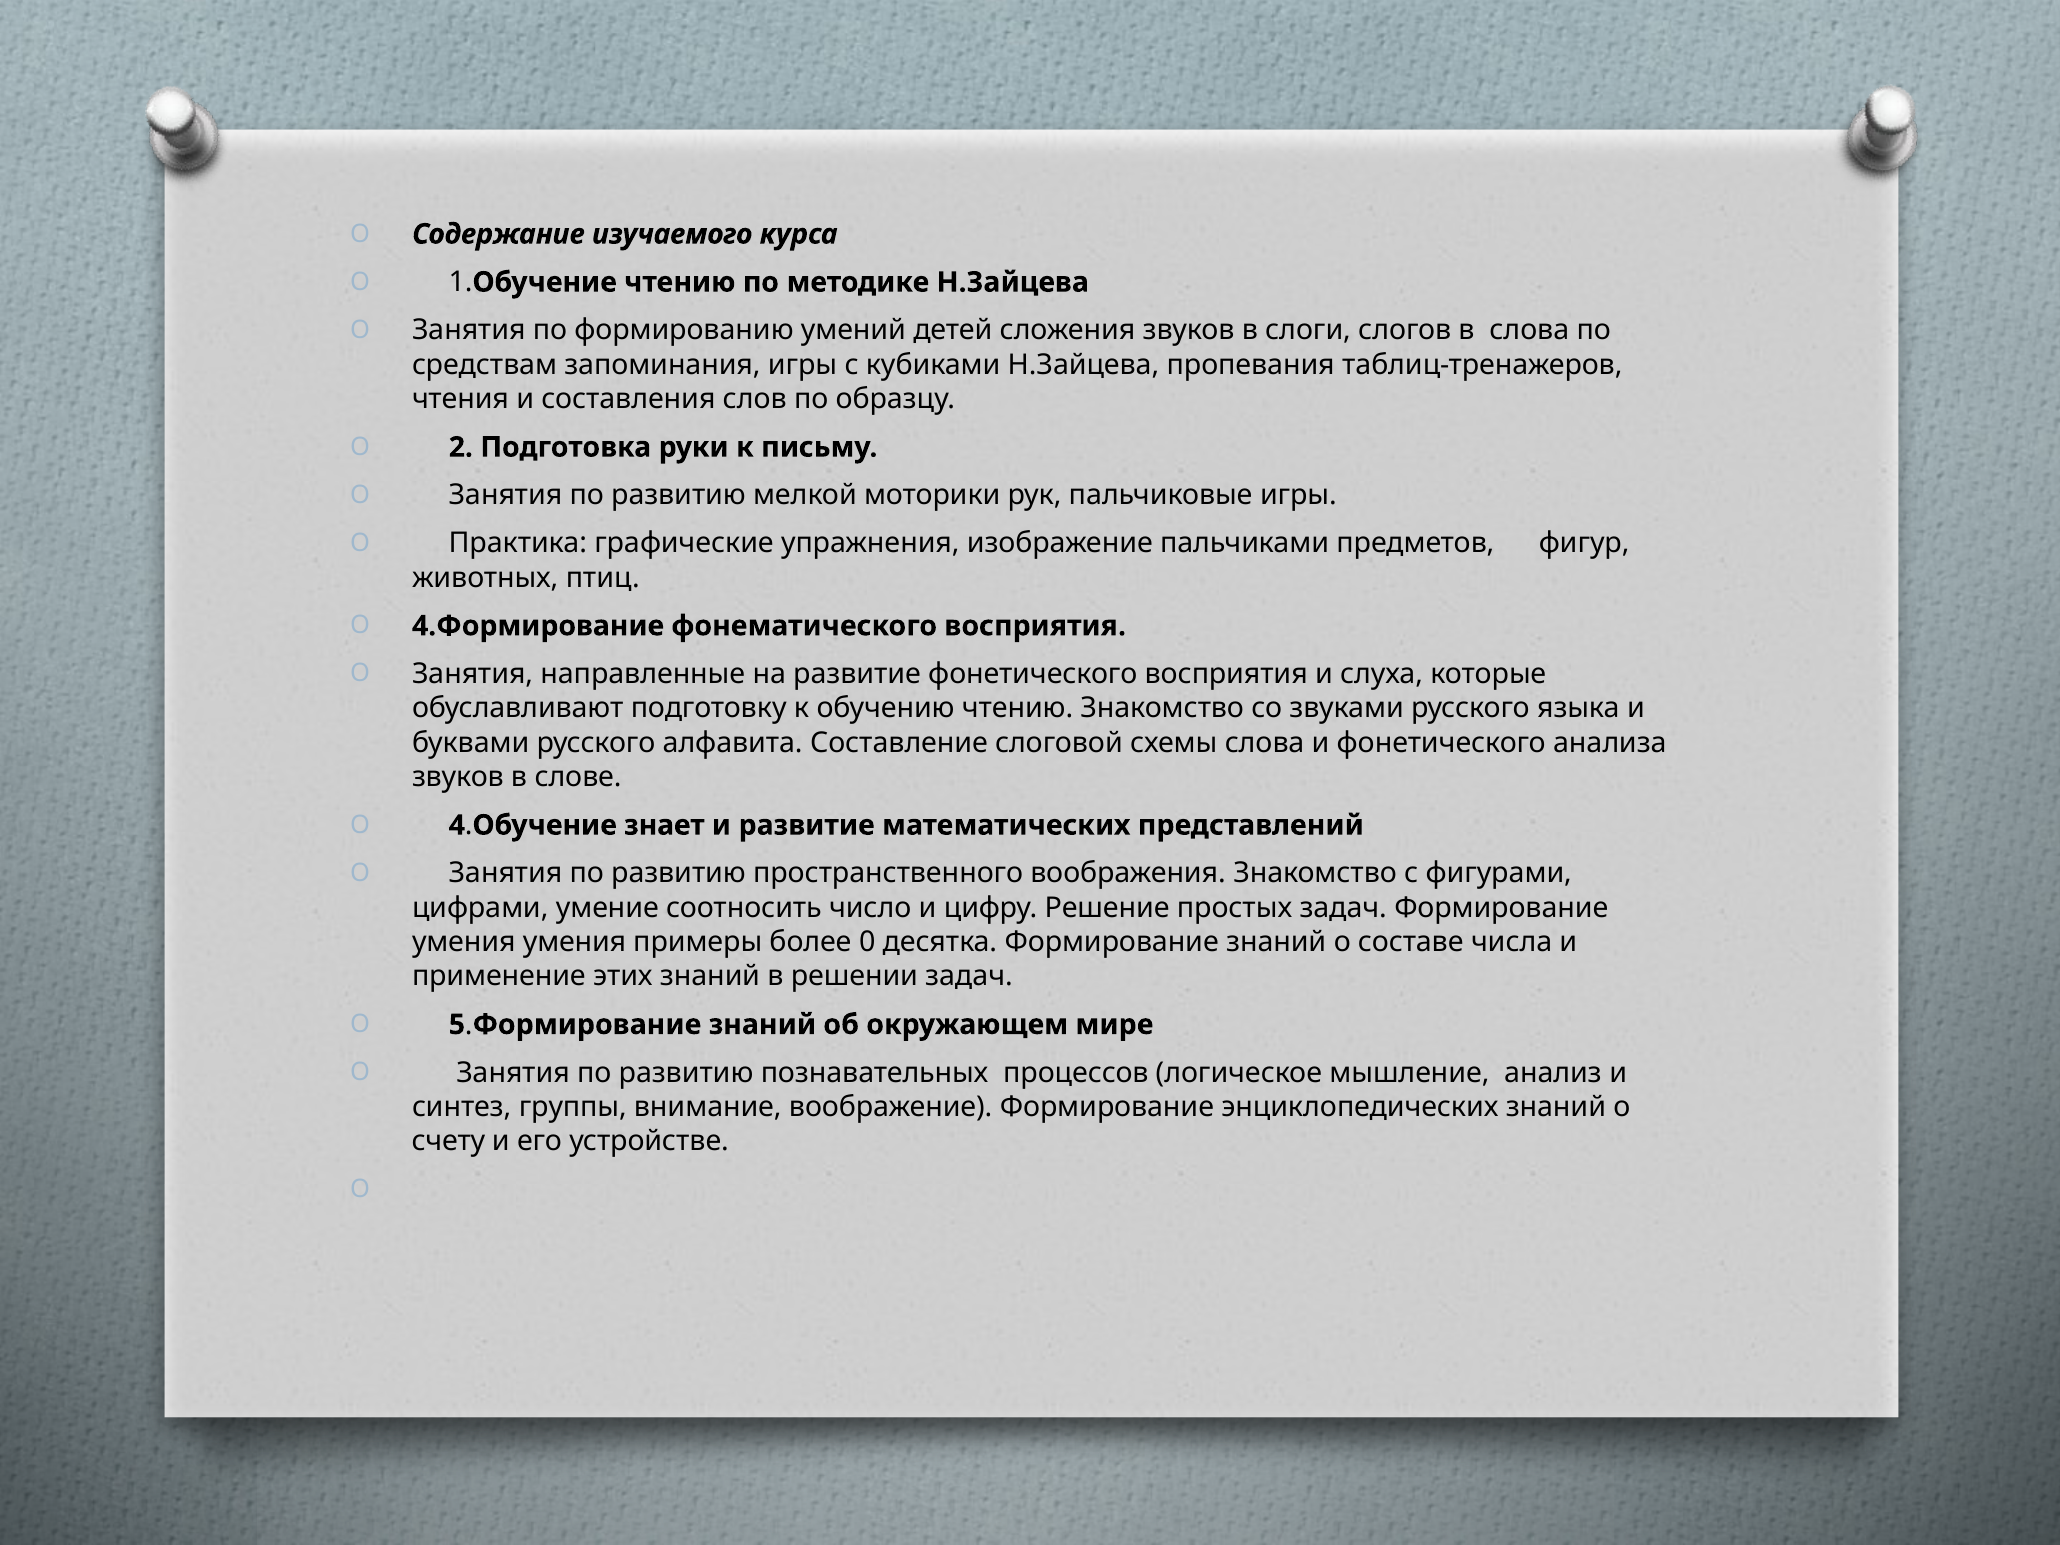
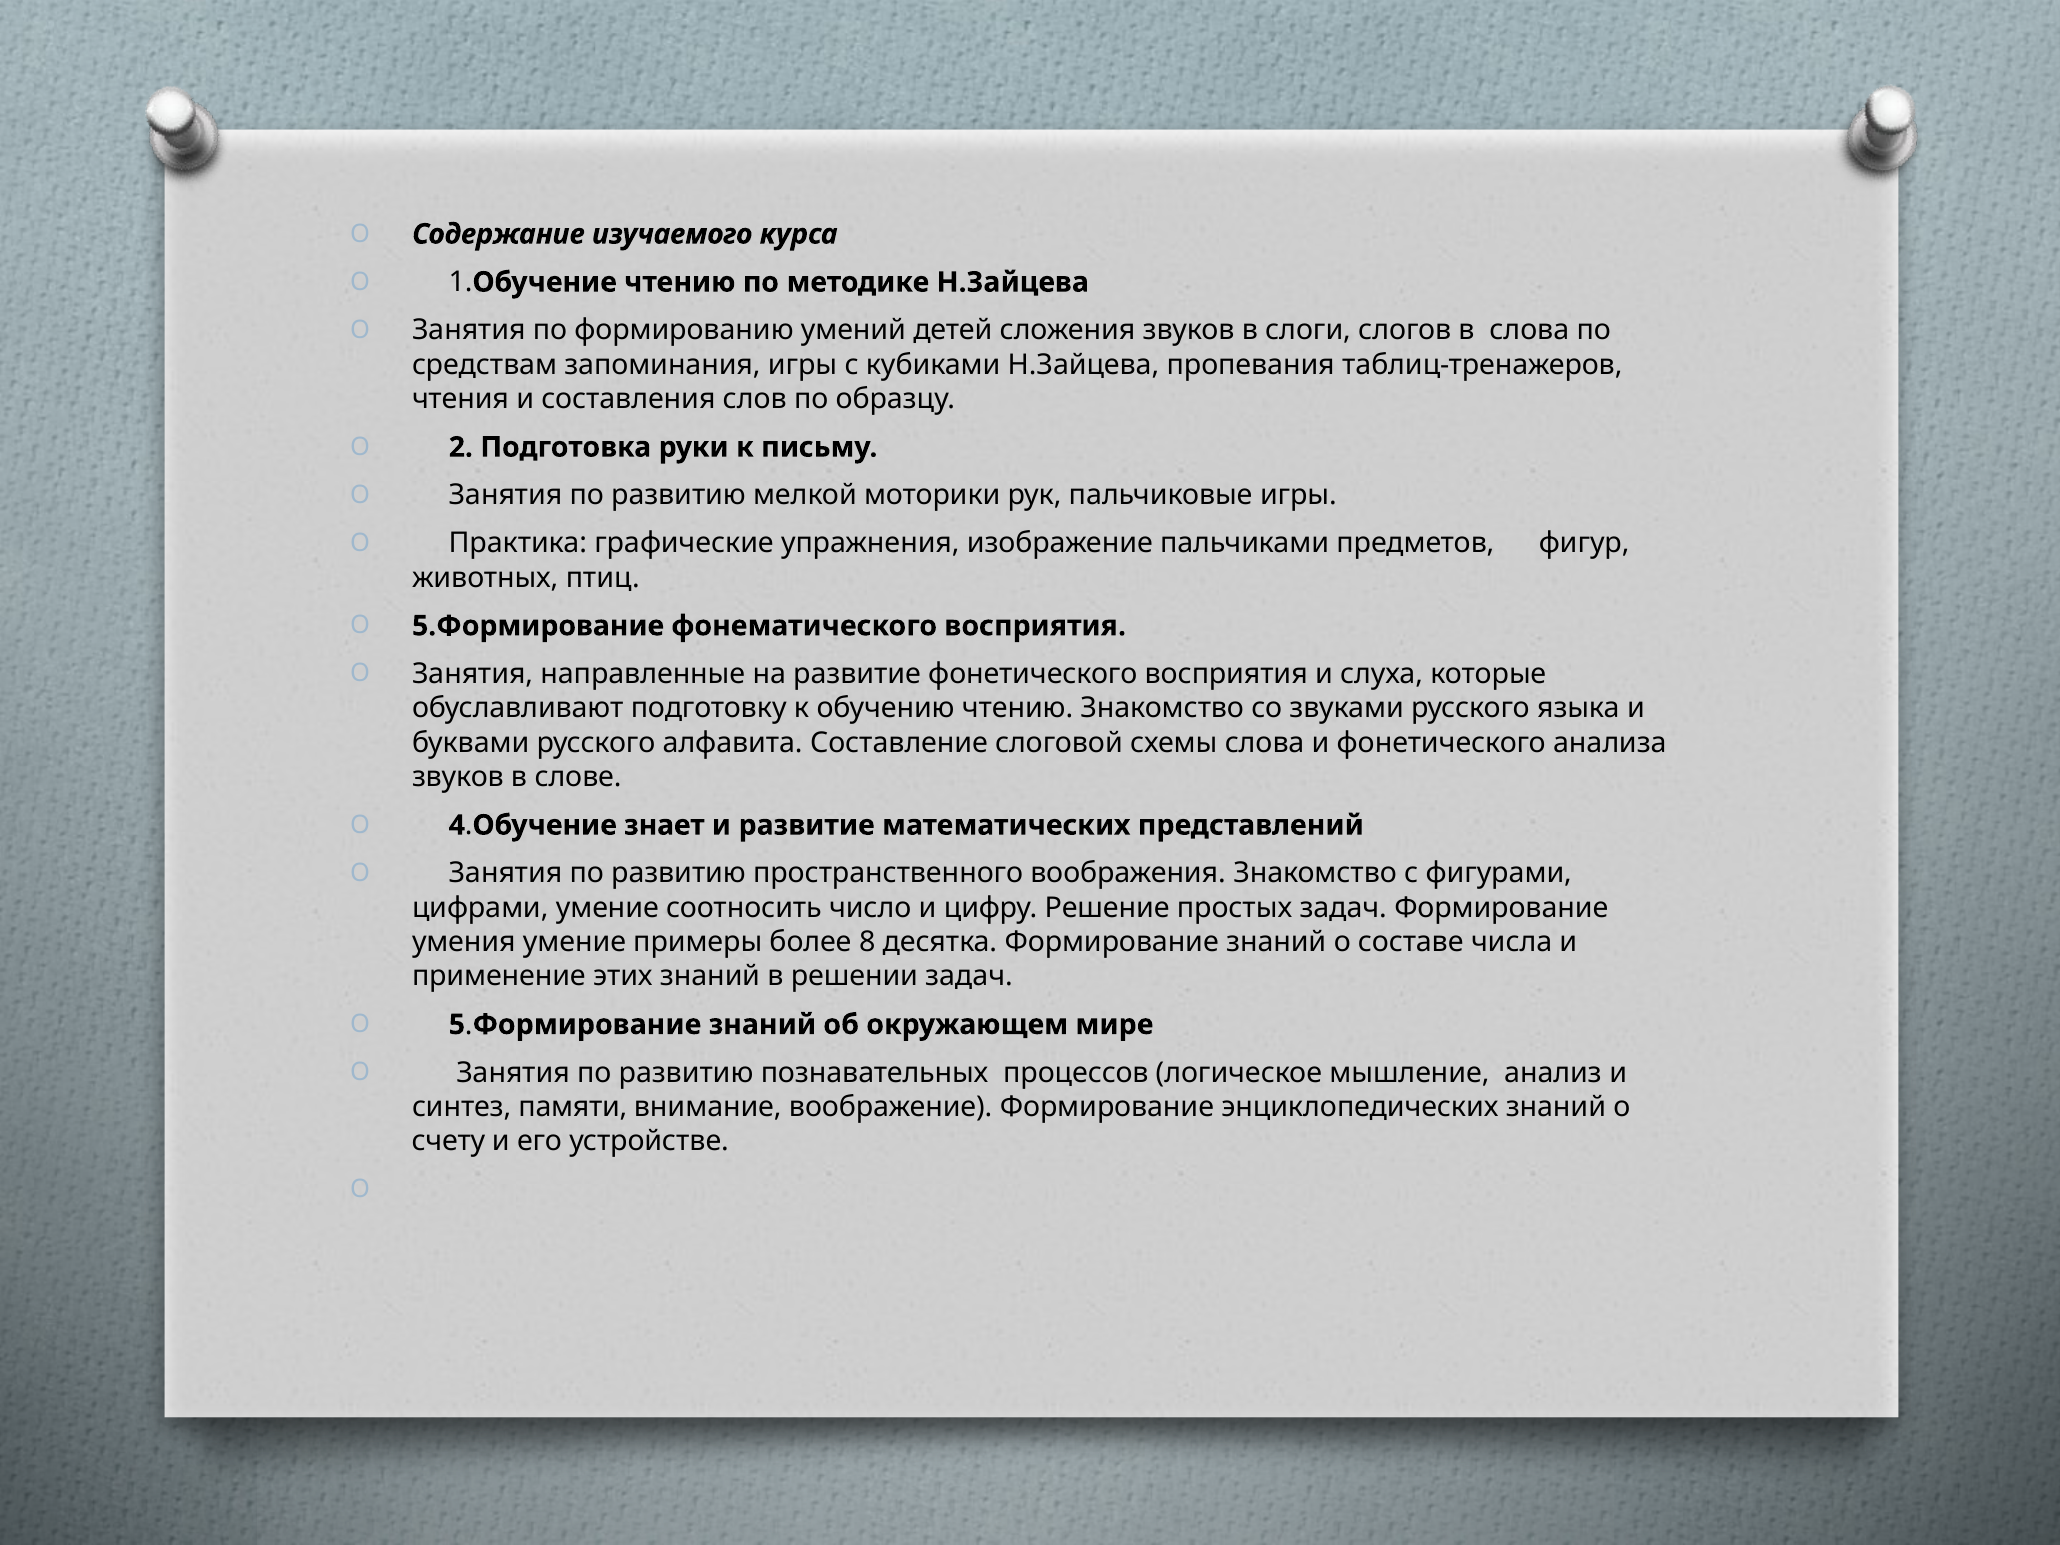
4.Формирование at (538, 626): 4.Формирование -> 5.Формирование
умения умения: умения -> умение
0: 0 -> 8
группы: группы -> памяти
